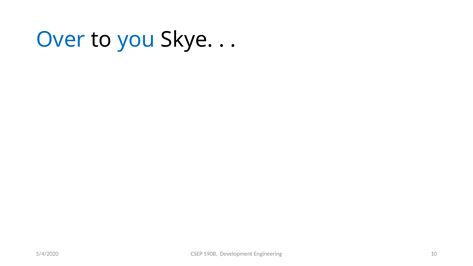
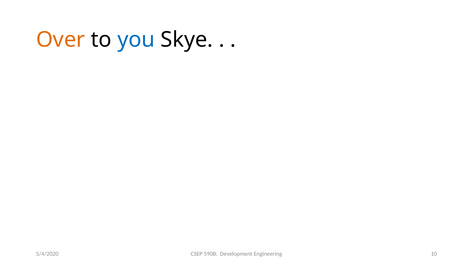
Over colour: blue -> orange
